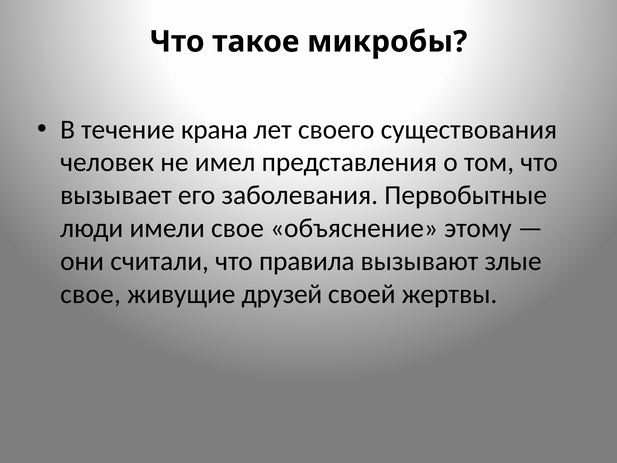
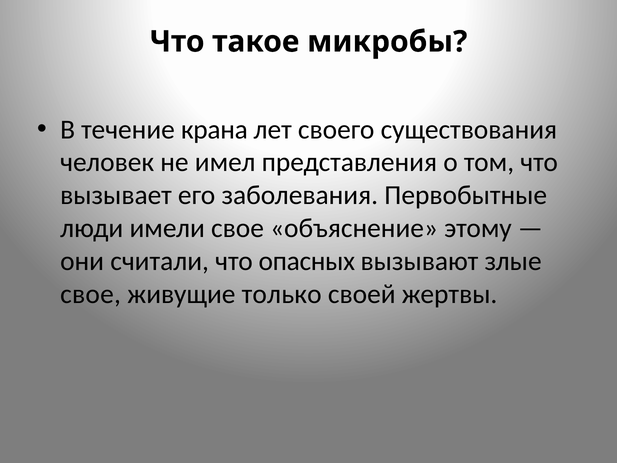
правила: правила -> опасных
друзей: друзей -> только
